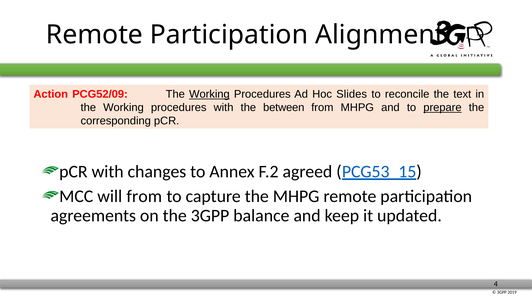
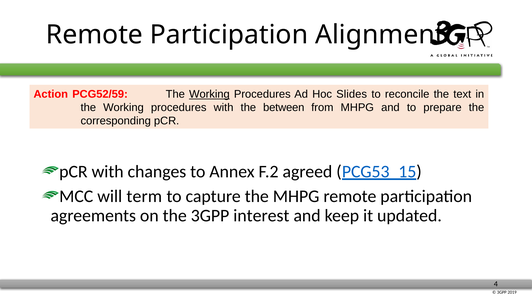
PCG52/09: PCG52/09 -> PCG52/59
prepare underline: present -> none
will from: from -> term
balance: balance -> interest
